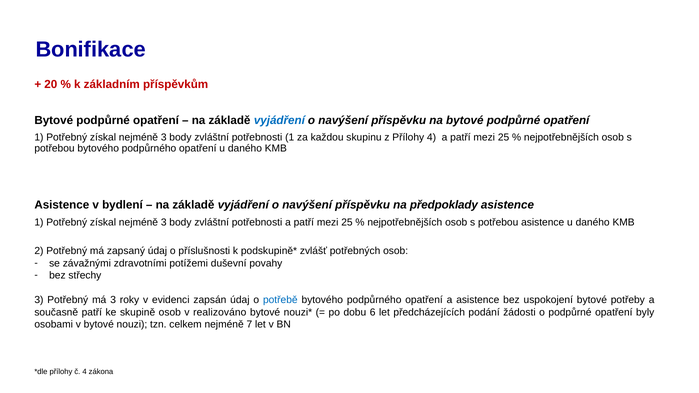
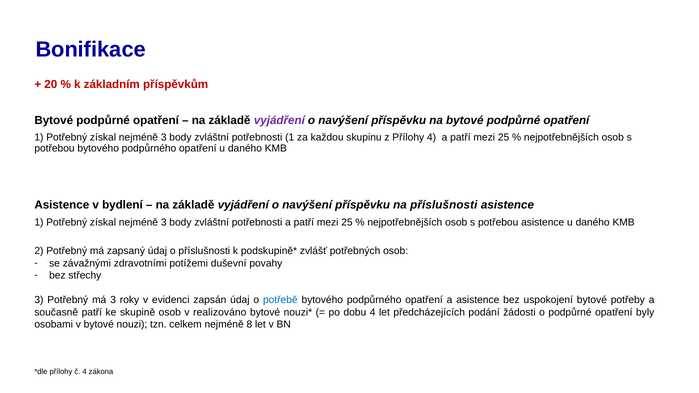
vyjádření at (279, 120) colour: blue -> purple
na předpoklady: předpoklady -> příslušnosti
dobu 6: 6 -> 4
7: 7 -> 8
